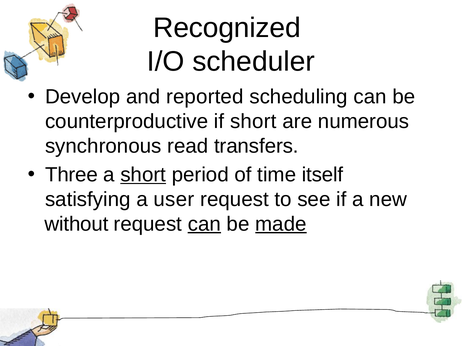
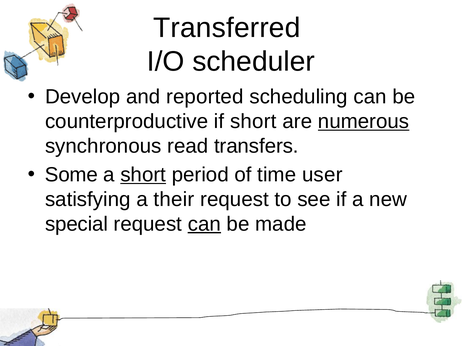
Recognized: Recognized -> Transferred
numerous underline: none -> present
Three: Three -> Some
itself: itself -> user
user: user -> their
without: without -> special
made underline: present -> none
